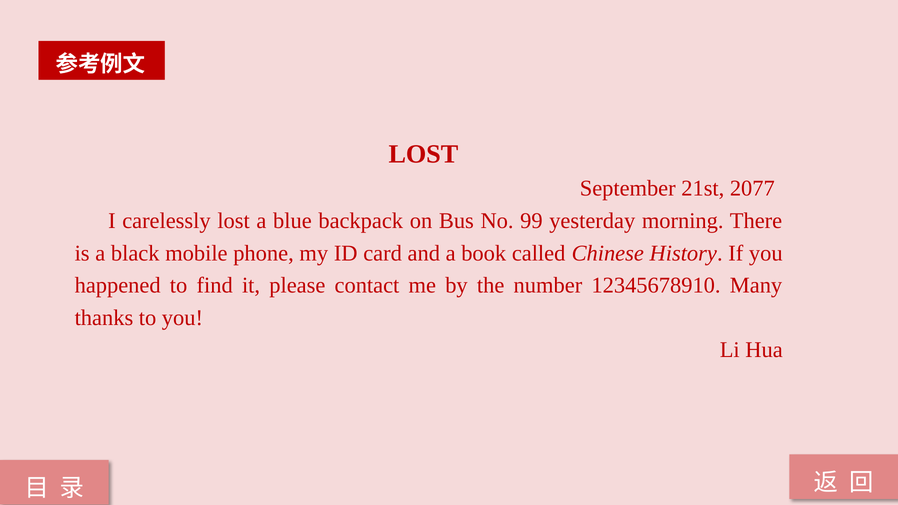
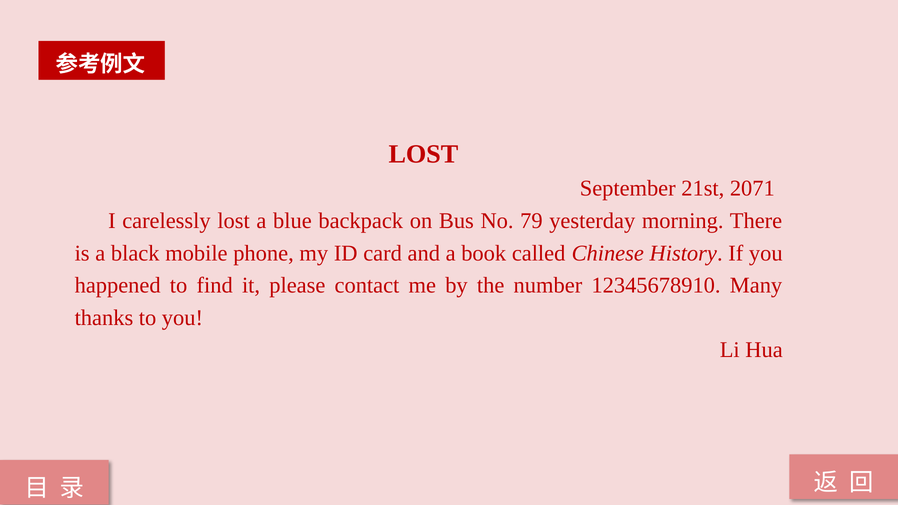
2077: 2077 -> 2071
99: 99 -> 79
